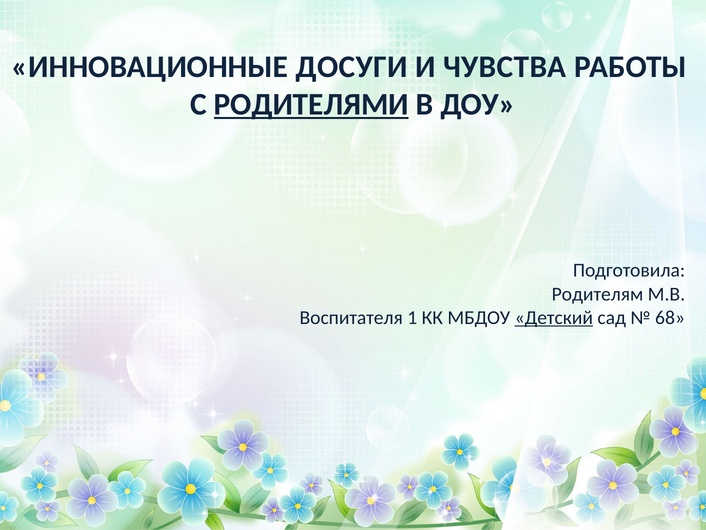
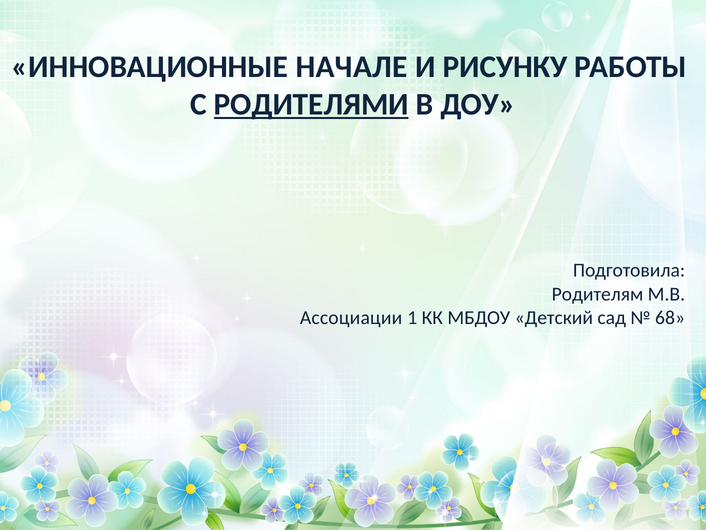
ДОСУГИ: ДОСУГИ -> НАЧАЛЕ
ЧУВСТВА: ЧУВСТВА -> РИСУНКУ
Воспитателя: Воспитателя -> Ассоциации
Детский underline: present -> none
